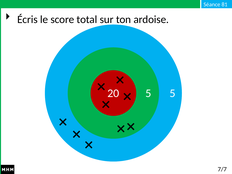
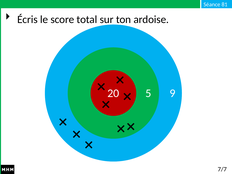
5 5: 5 -> 9
